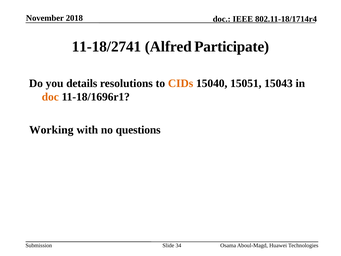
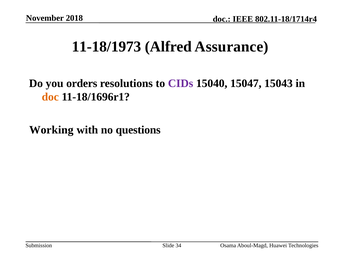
11-18/2741: 11-18/2741 -> 11-18/1973
Participate: Participate -> Assurance
details: details -> orders
CIDs colour: orange -> purple
15051: 15051 -> 15047
